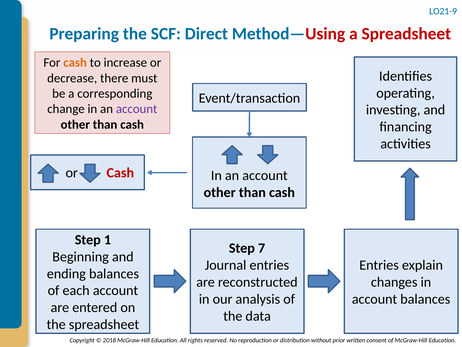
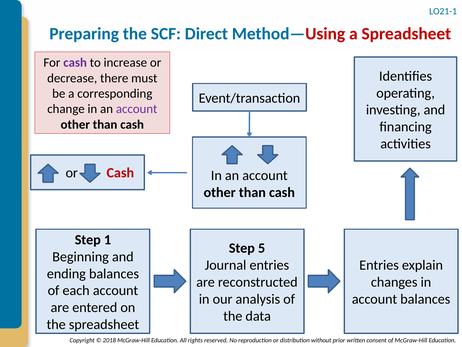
LO21-9: LO21-9 -> LO21-1
cash at (75, 63) colour: orange -> purple
7: 7 -> 5
